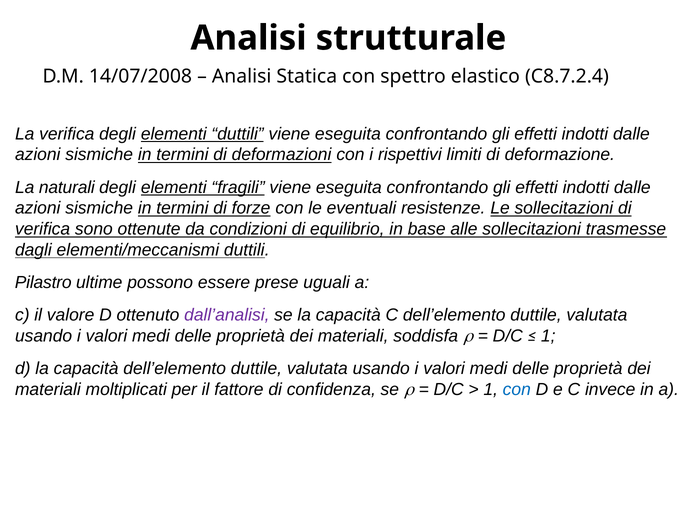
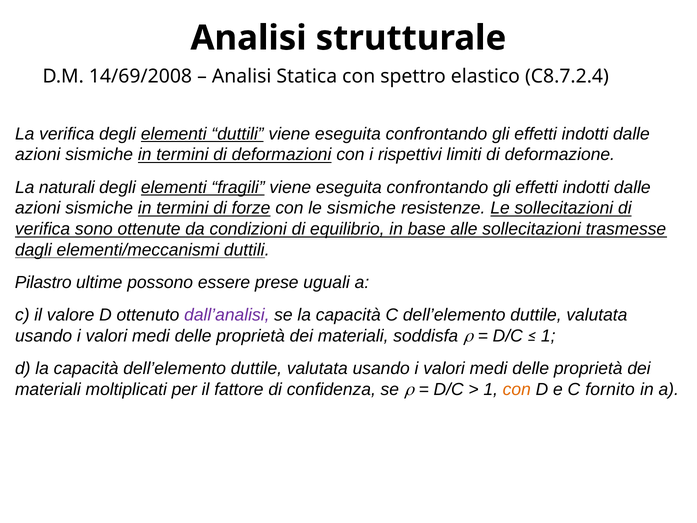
14/07/2008: 14/07/2008 -> 14/69/2008
le eventuali: eventuali -> sismiche
con at (517, 389) colour: blue -> orange
invece: invece -> fornito
